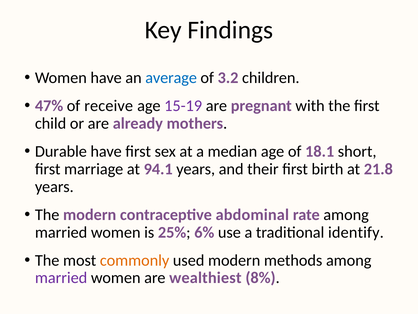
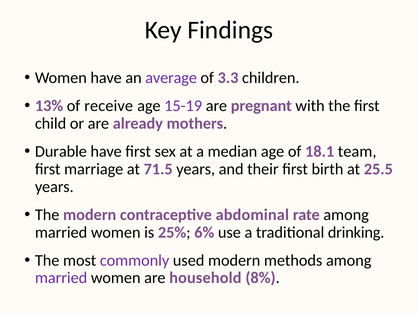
average colour: blue -> purple
3.2: 3.2 -> 3.3
47%: 47% -> 13%
short: short -> team
94.1: 94.1 -> 71.5
21.8: 21.8 -> 25.5
identify: identify -> drinking
commonly colour: orange -> purple
wealthiest: wealthiest -> household
